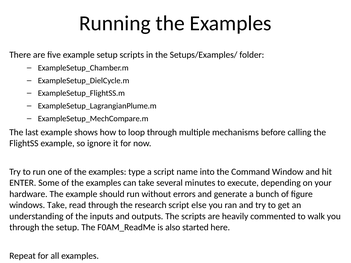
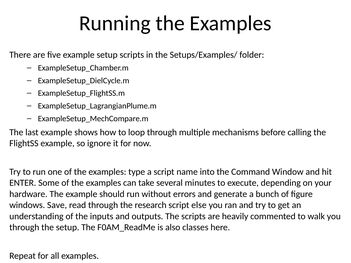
windows Take: Take -> Save
started: started -> classes
